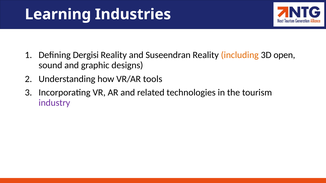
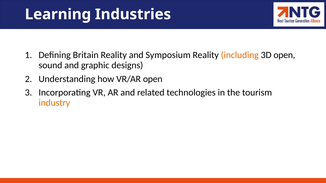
Dergisi: Dergisi -> Britain
Suseendran: Suseendran -> Symposium
VR/AR tools: tools -> open
industry colour: purple -> orange
